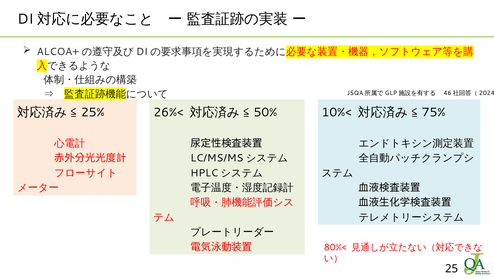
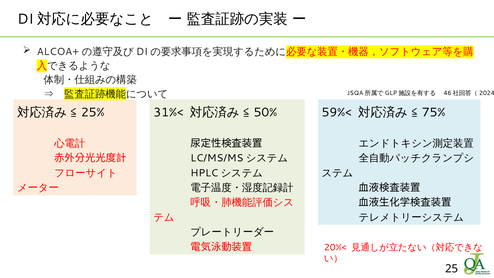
26%<: 26%< -> 31%<
10%<: 10%< -> 59%<
80%<: 80%< -> 20%<
